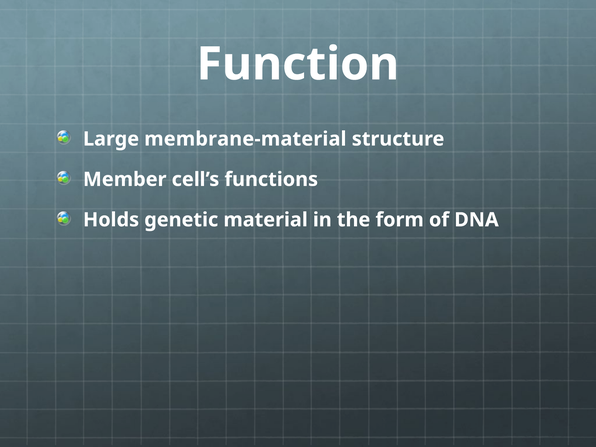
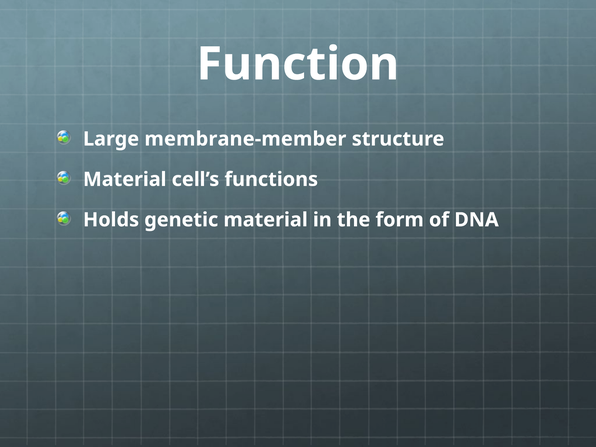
membrane-material: membrane-material -> membrane-member
Member at (125, 179): Member -> Material
